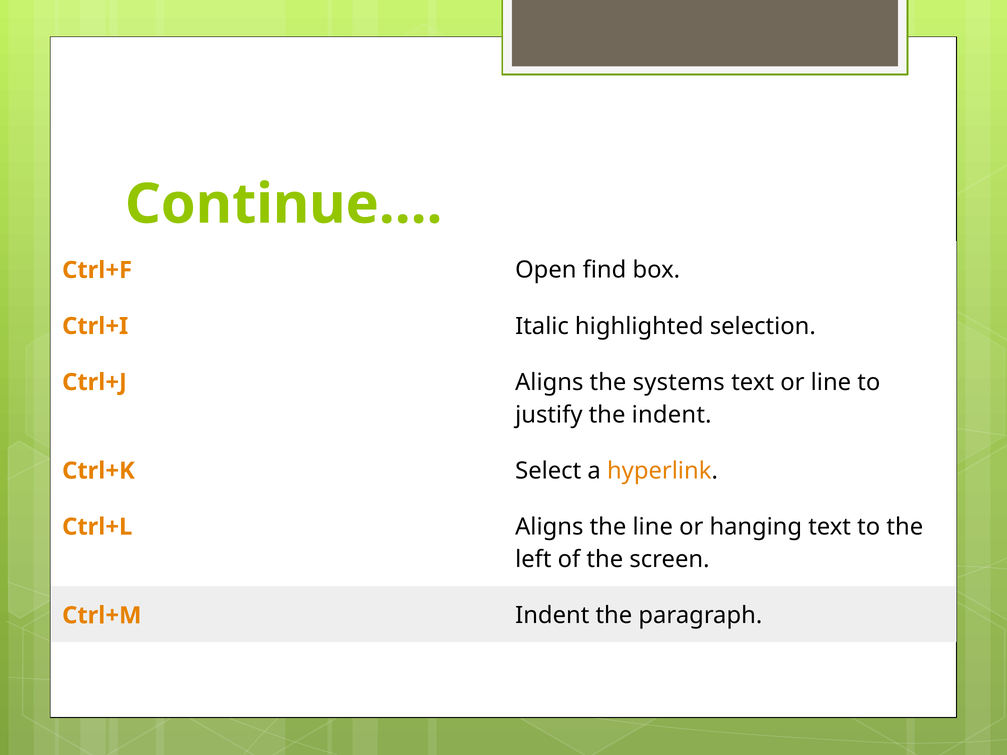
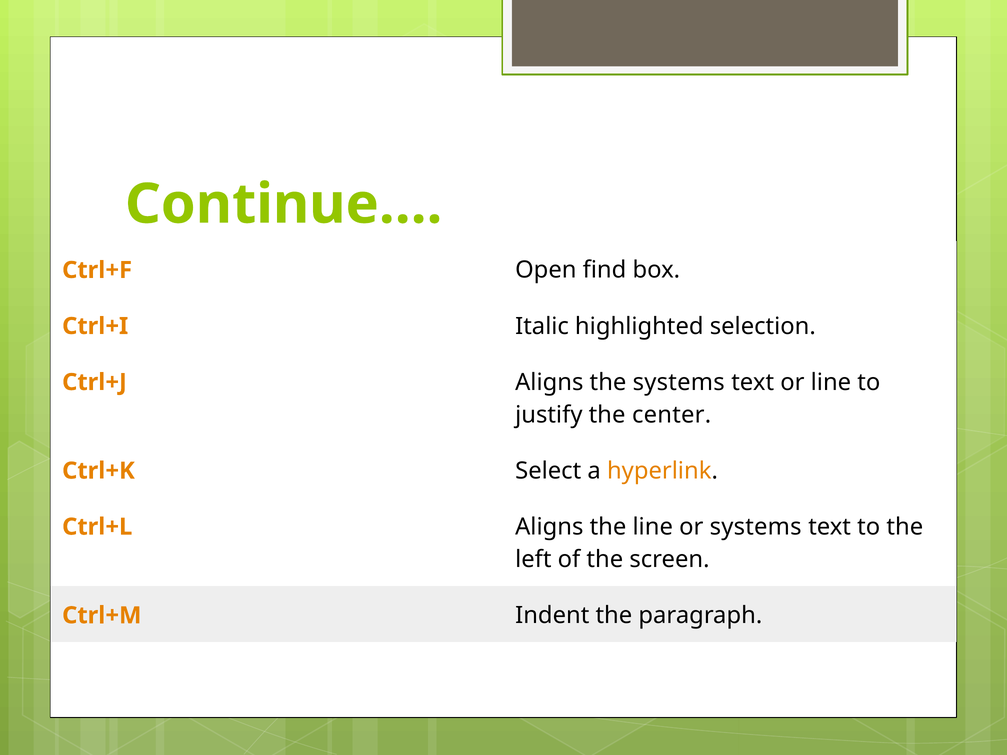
the indent: indent -> center
or hanging: hanging -> systems
